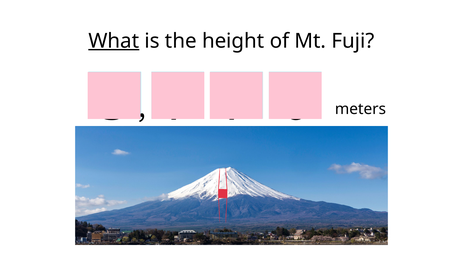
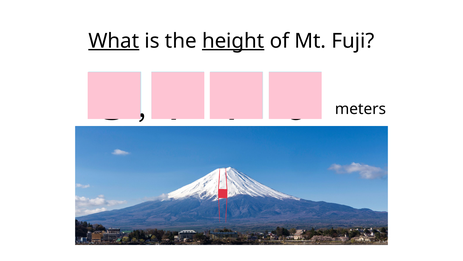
height underline: none -> present
